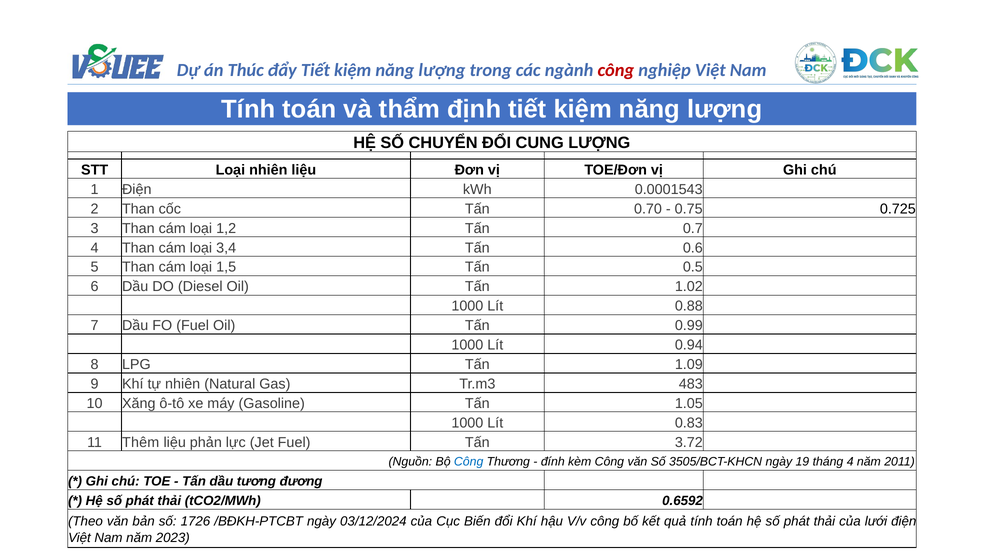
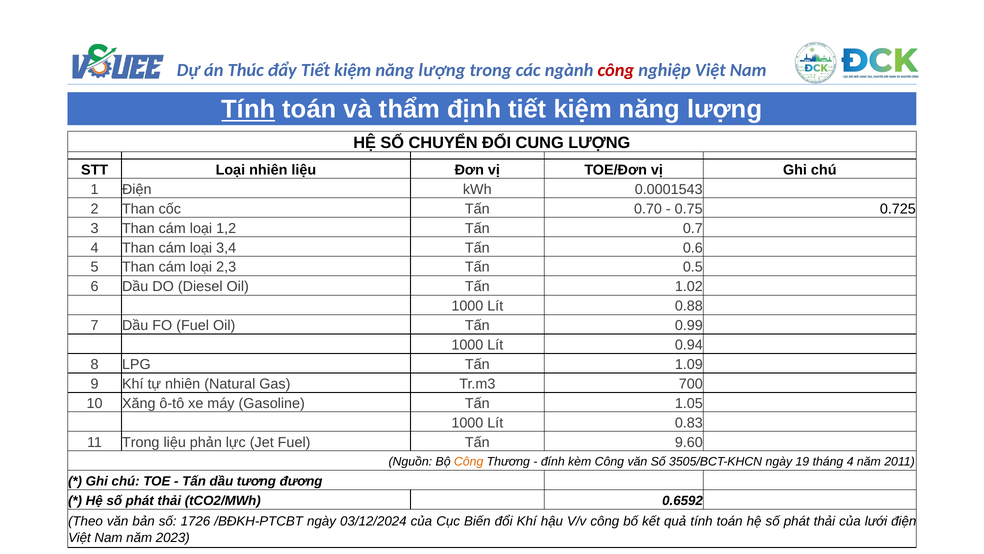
Tính at (248, 109) underline: none -> present
1,5: 1,5 -> 2,3
483: 483 -> 700
11 Thêm: Thêm -> Trong
3.72: 3.72 -> 9.60
Công at (469, 461) colour: blue -> orange
